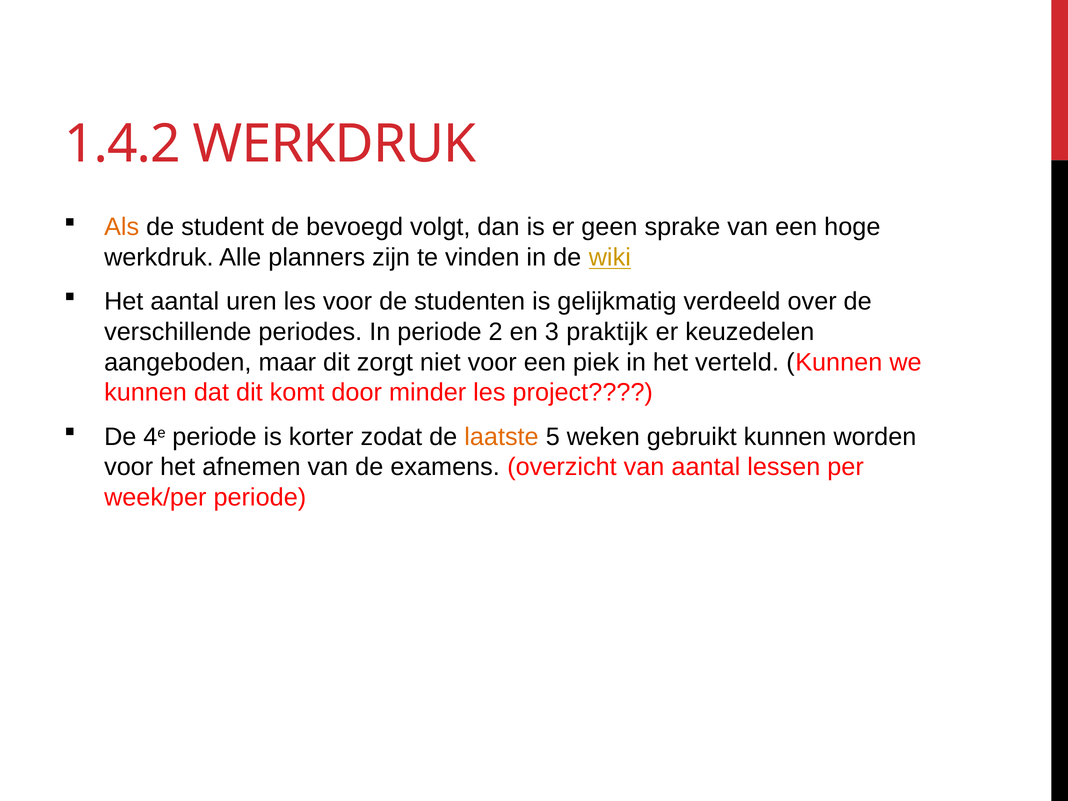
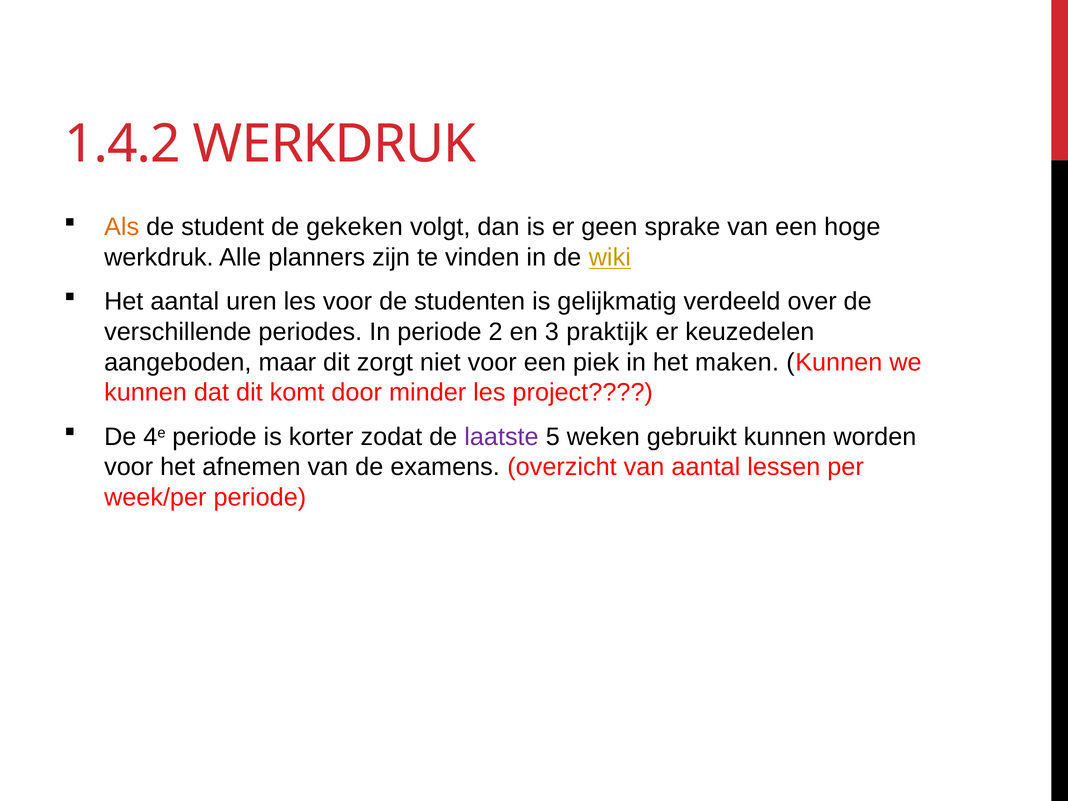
bevoegd: bevoegd -> gekeken
verteld: verteld -> maken
laatste colour: orange -> purple
